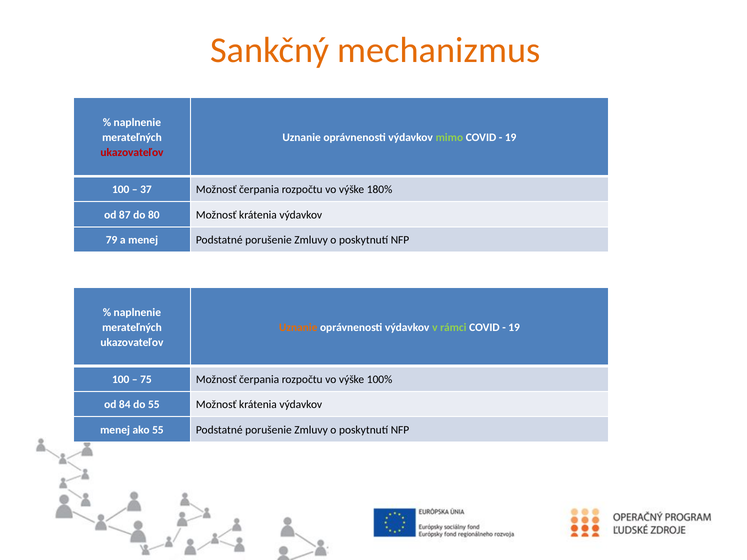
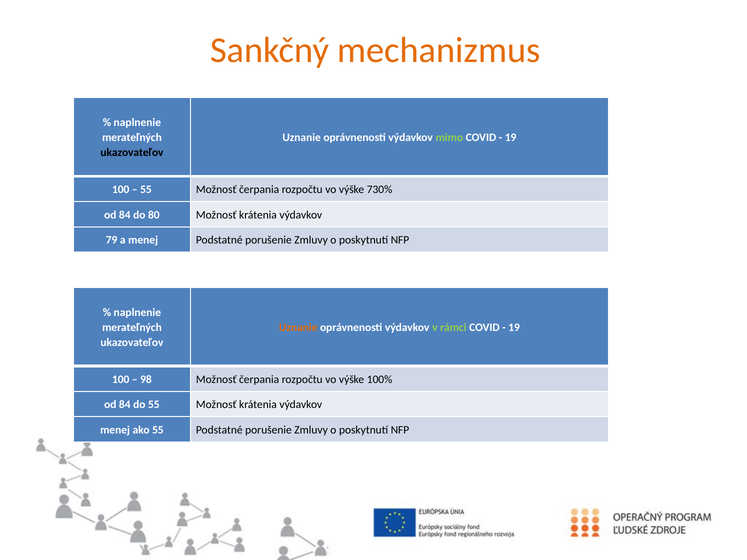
ukazovateľov at (132, 153) colour: red -> black
37 at (146, 190): 37 -> 55
180%: 180% -> 730%
87 at (125, 215): 87 -> 84
75: 75 -> 98
